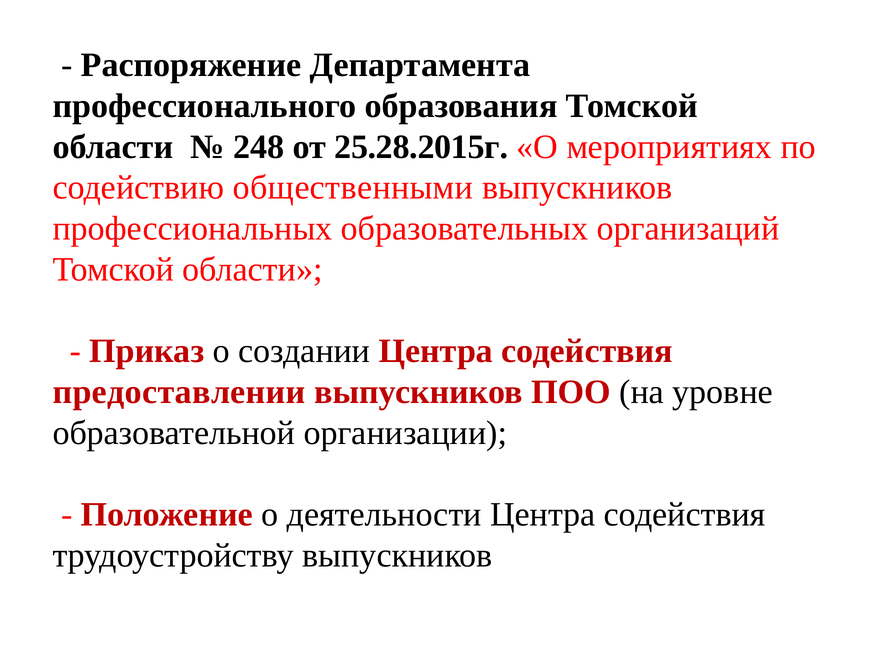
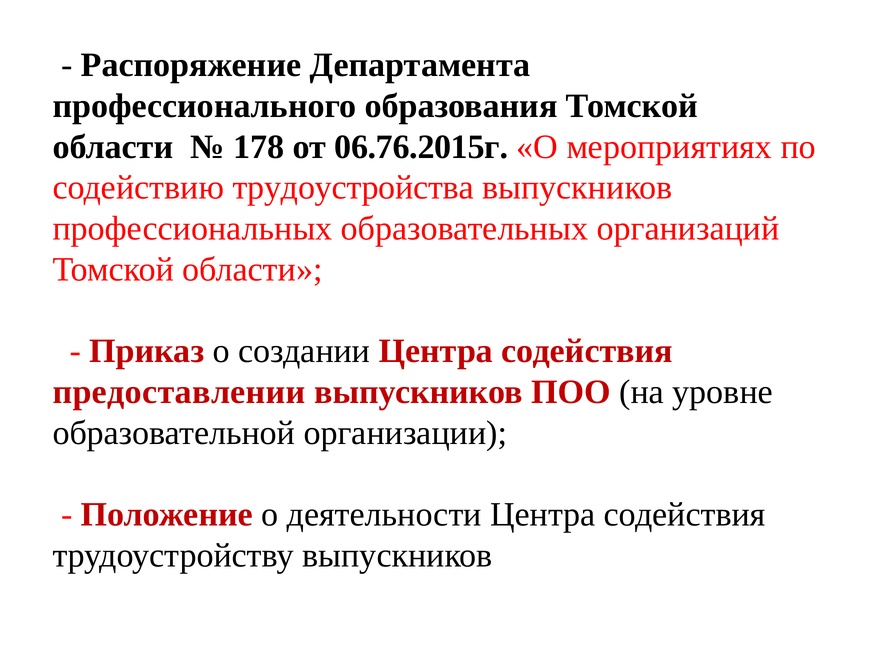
248: 248 -> 178
25.28.2015г: 25.28.2015г -> 06.76.2015г
общественными: общественными -> трудоустройства
